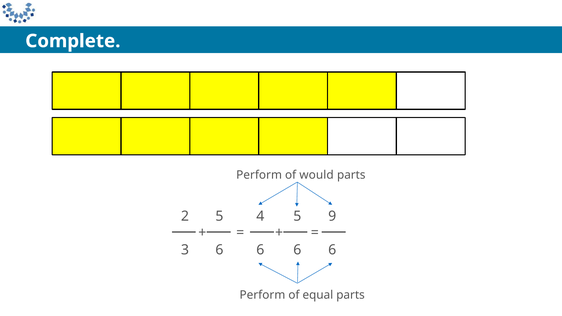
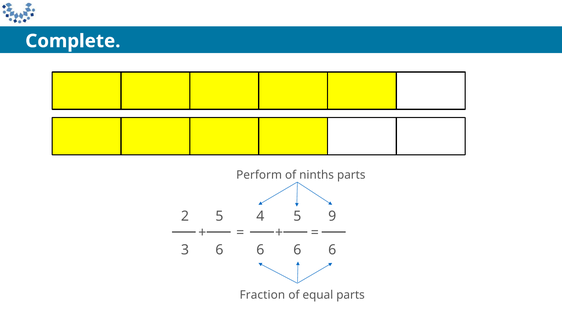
would: would -> ninths
Perform at (262, 295): Perform -> Fraction
